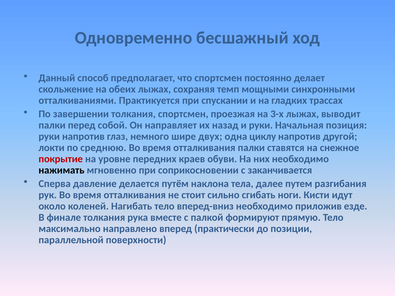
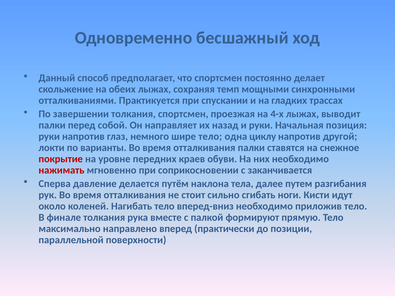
3-х: 3-х -> 4-х
шире двух: двух -> тело
среднюю: среднюю -> варианты
нажимать colour: black -> red
приложив езде: езде -> тело
